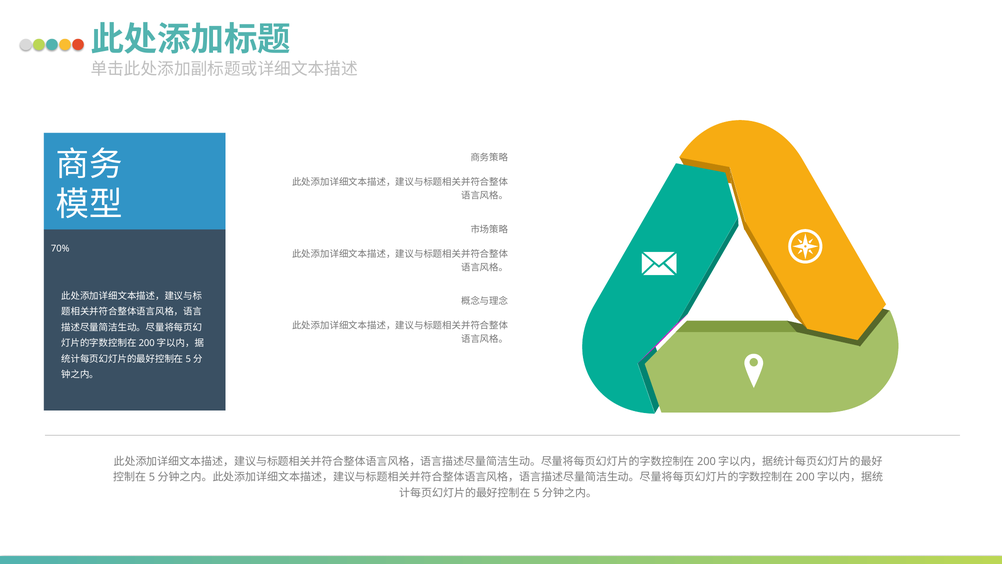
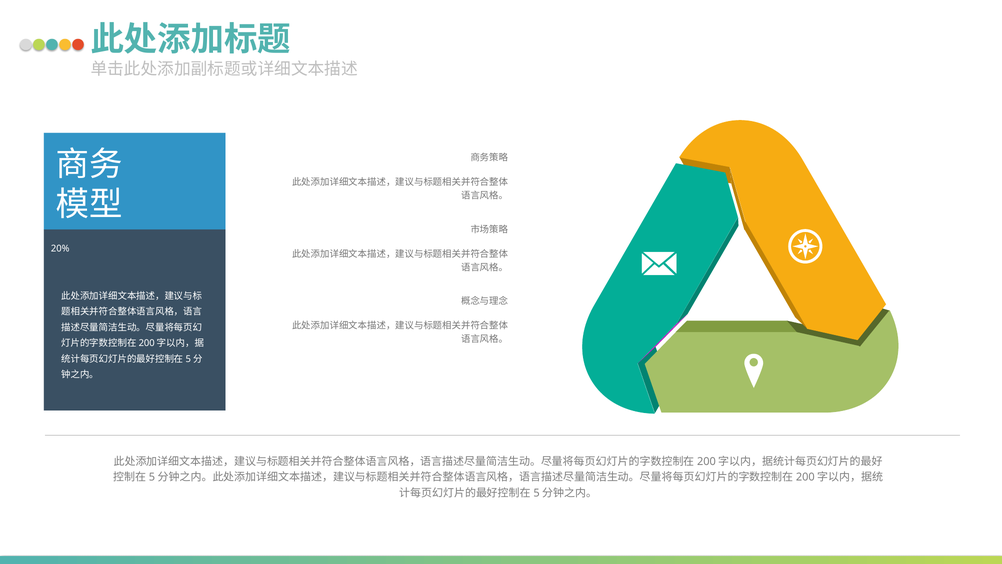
70%: 70% -> 20%
